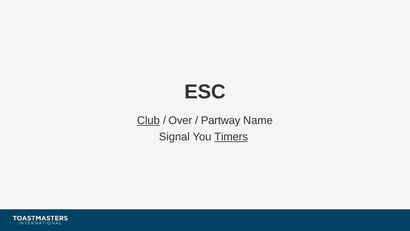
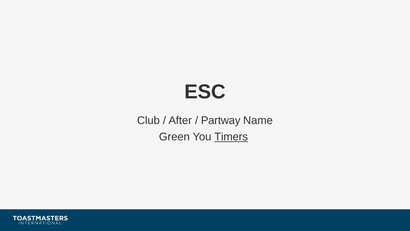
Club underline: present -> none
Over: Over -> After
Signal: Signal -> Green
